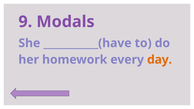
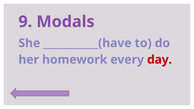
day colour: orange -> red
